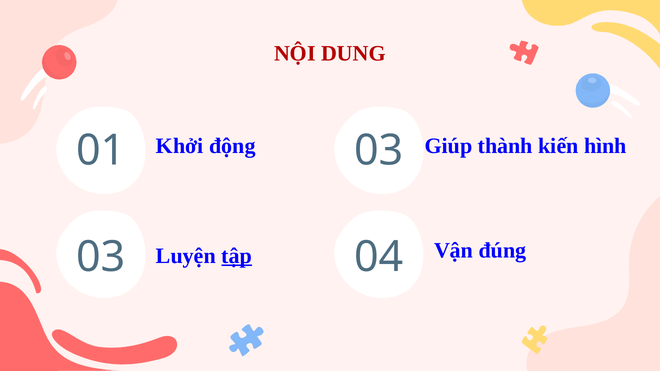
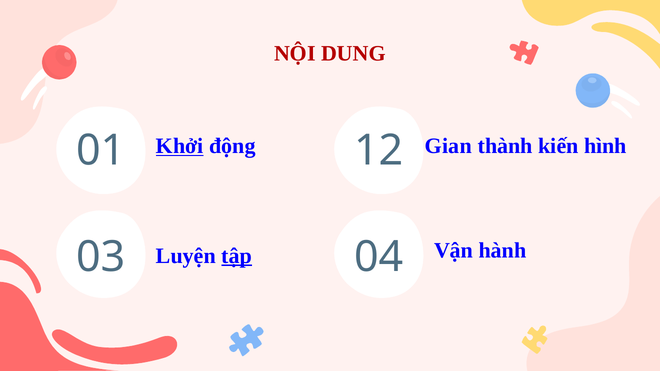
Khởi underline: none -> present
Giúp: Giúp -> Gian
01 03: 03 -> 12
đúng: đúng -> hành
